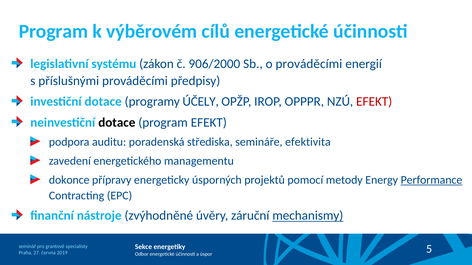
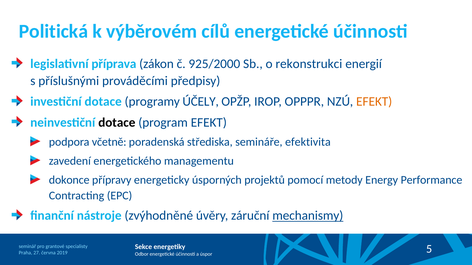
Program at (53, 31): Program -> Politická
systému: systému -> příprava
906/2000: 906/2000 -> 925/2000
o prováděcími: prováděcími -> rekonstrukci
EFEKT at (374, 102) colour: red -> orange
auditu: auditu -> včetně
Performance underline: present -> none
